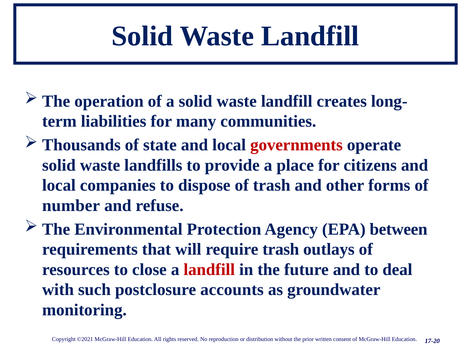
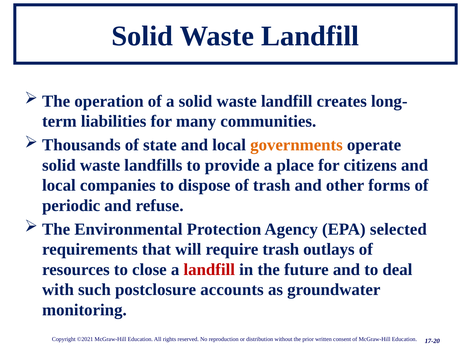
governments colour: red -> orange
number: number -> periodic
between: between -> selected
